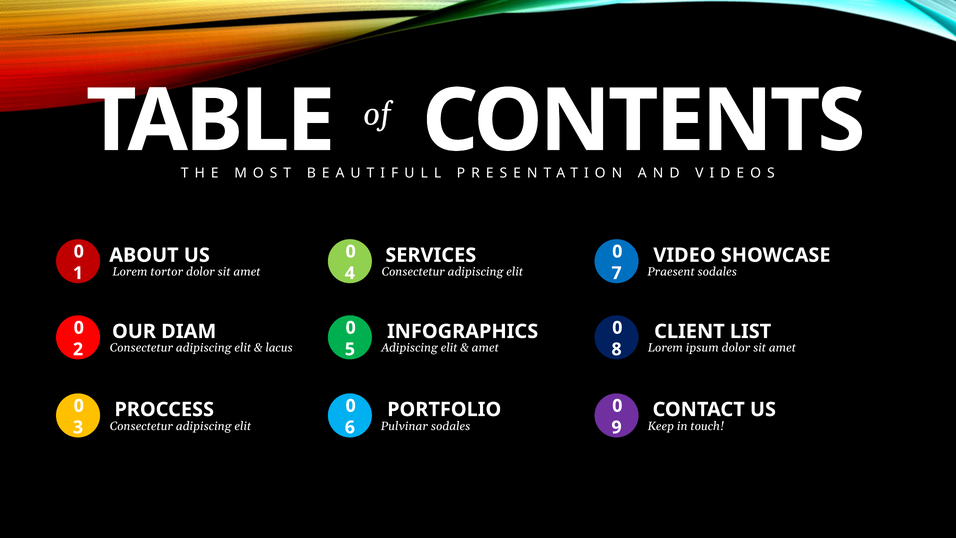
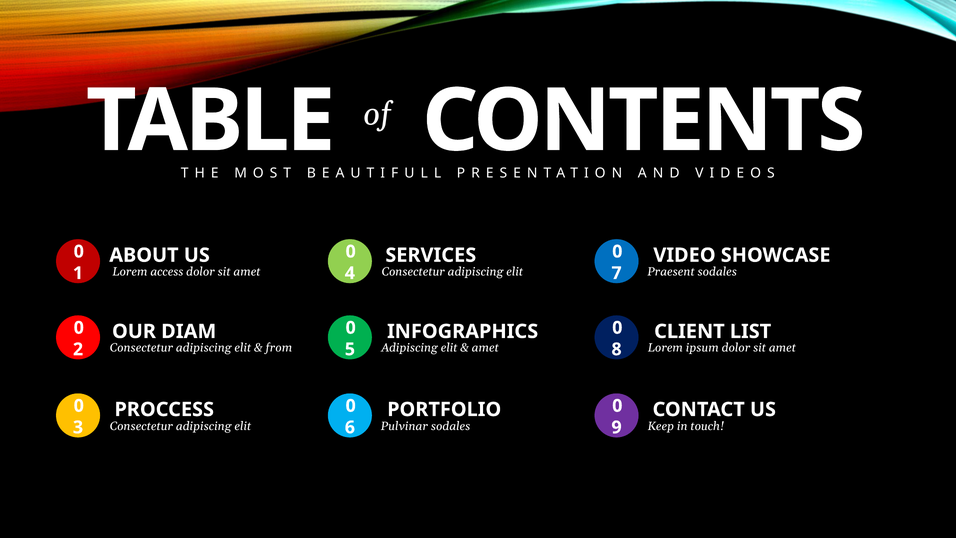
tortor: tortor -> access
lacus: lacus -> from
